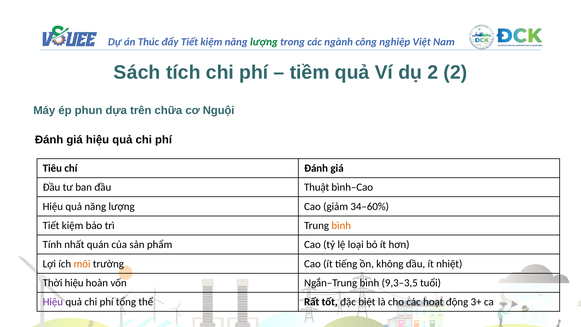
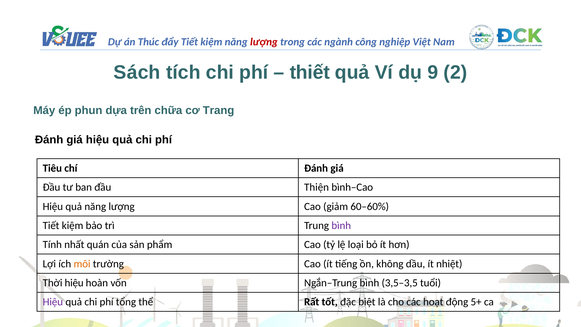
lượng at (264, 42) colour: green -> red
tiềm: tiềm -> thiết
dụ 2: 2 -> 9
Nguội: Nguội -> Trang
Thuật: Thuật -> Thiện
34–60%: 34–60% -> 60–60%
bình at (341, 225) colour: orange -> purple
9,3–3,5: 9,3–3,5 -> 3,5–3,5
3+: 3+ -> 5+
